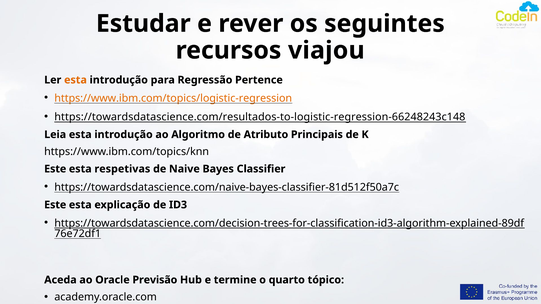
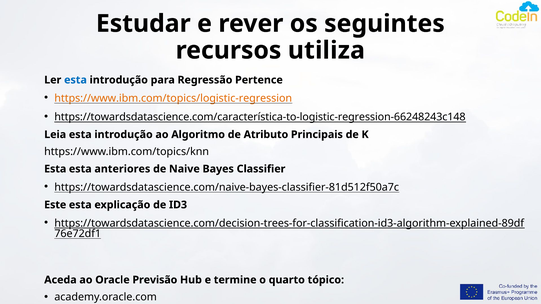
viajou: viajou -> utiliza
esta at (75, 80) colour: orange -> blue
https://towardsdatascience.com/resultados-to-logistic-regression-66248243c148: https://towardsdatascience.com/resultados-to-logistic-regression-66248243c148 -> https://towardsdatascience.com/característica-to-logistic-regression-66248243c148
Este at (55, 169): Este -> Esta
respetivas: respetivas -> anteriores
